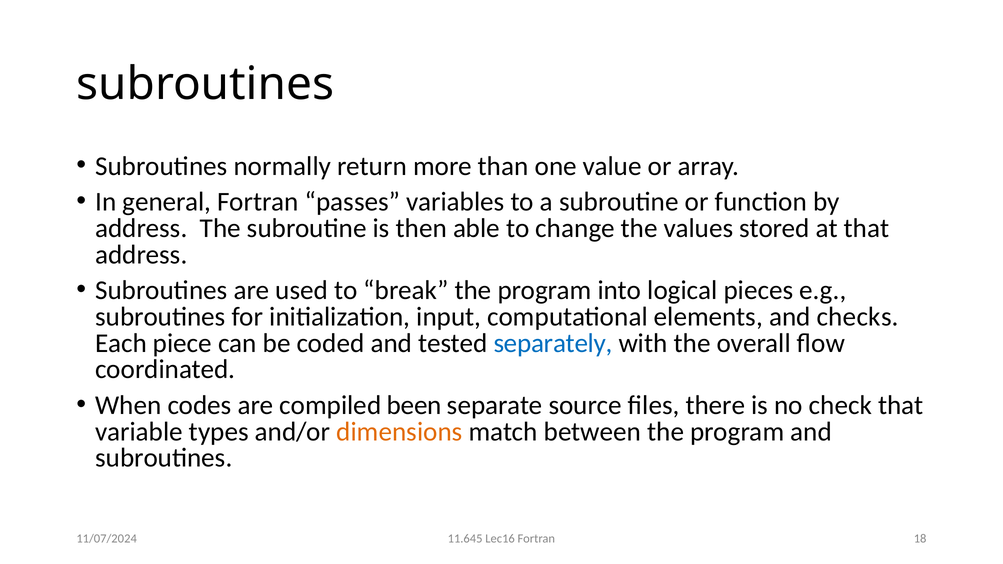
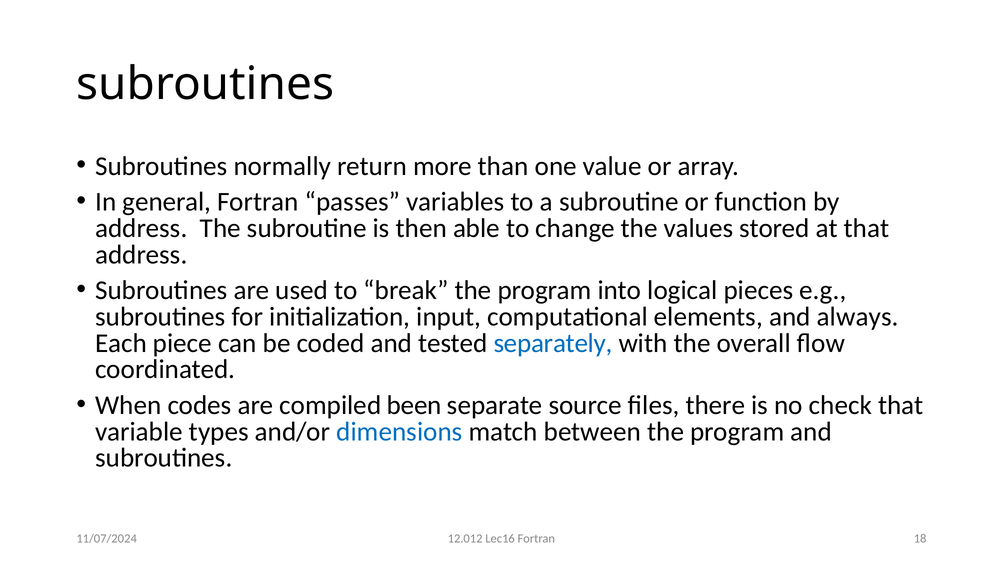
checks: checks -> always
dimensions colour: orange -> blue
11.645: 11.645 -> 12.012
